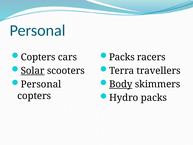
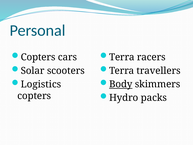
Packs at (122, 57): Packs -> Terra
Solar underline: present -> none
Personal at (41, 84): Personal -> Logistics
